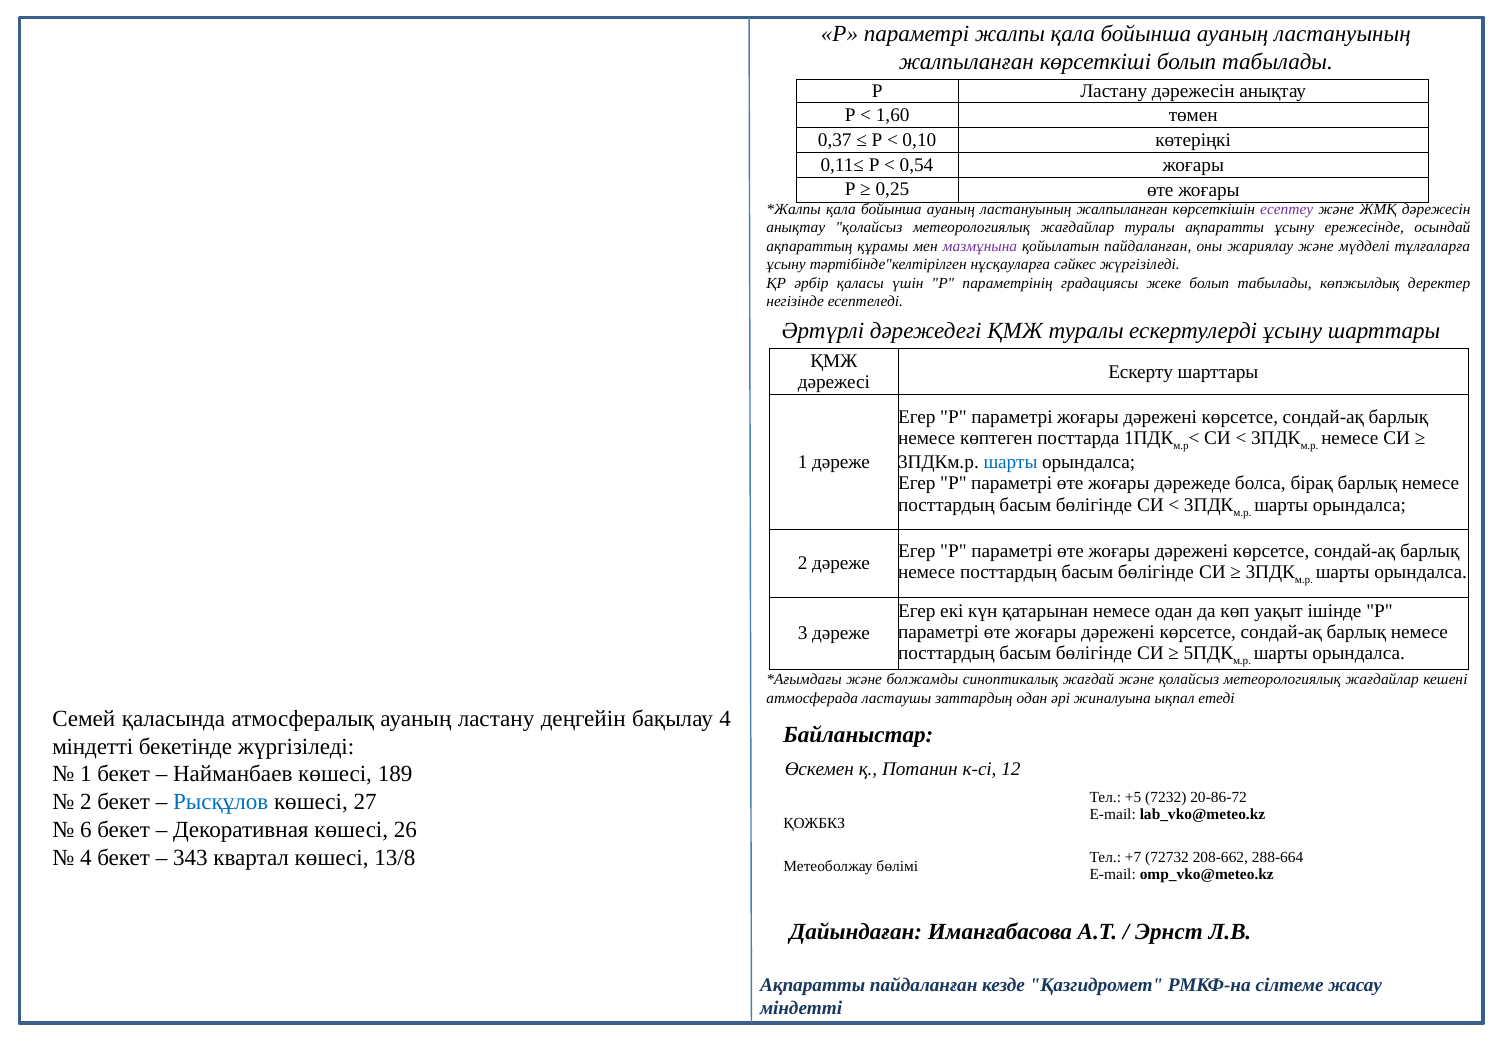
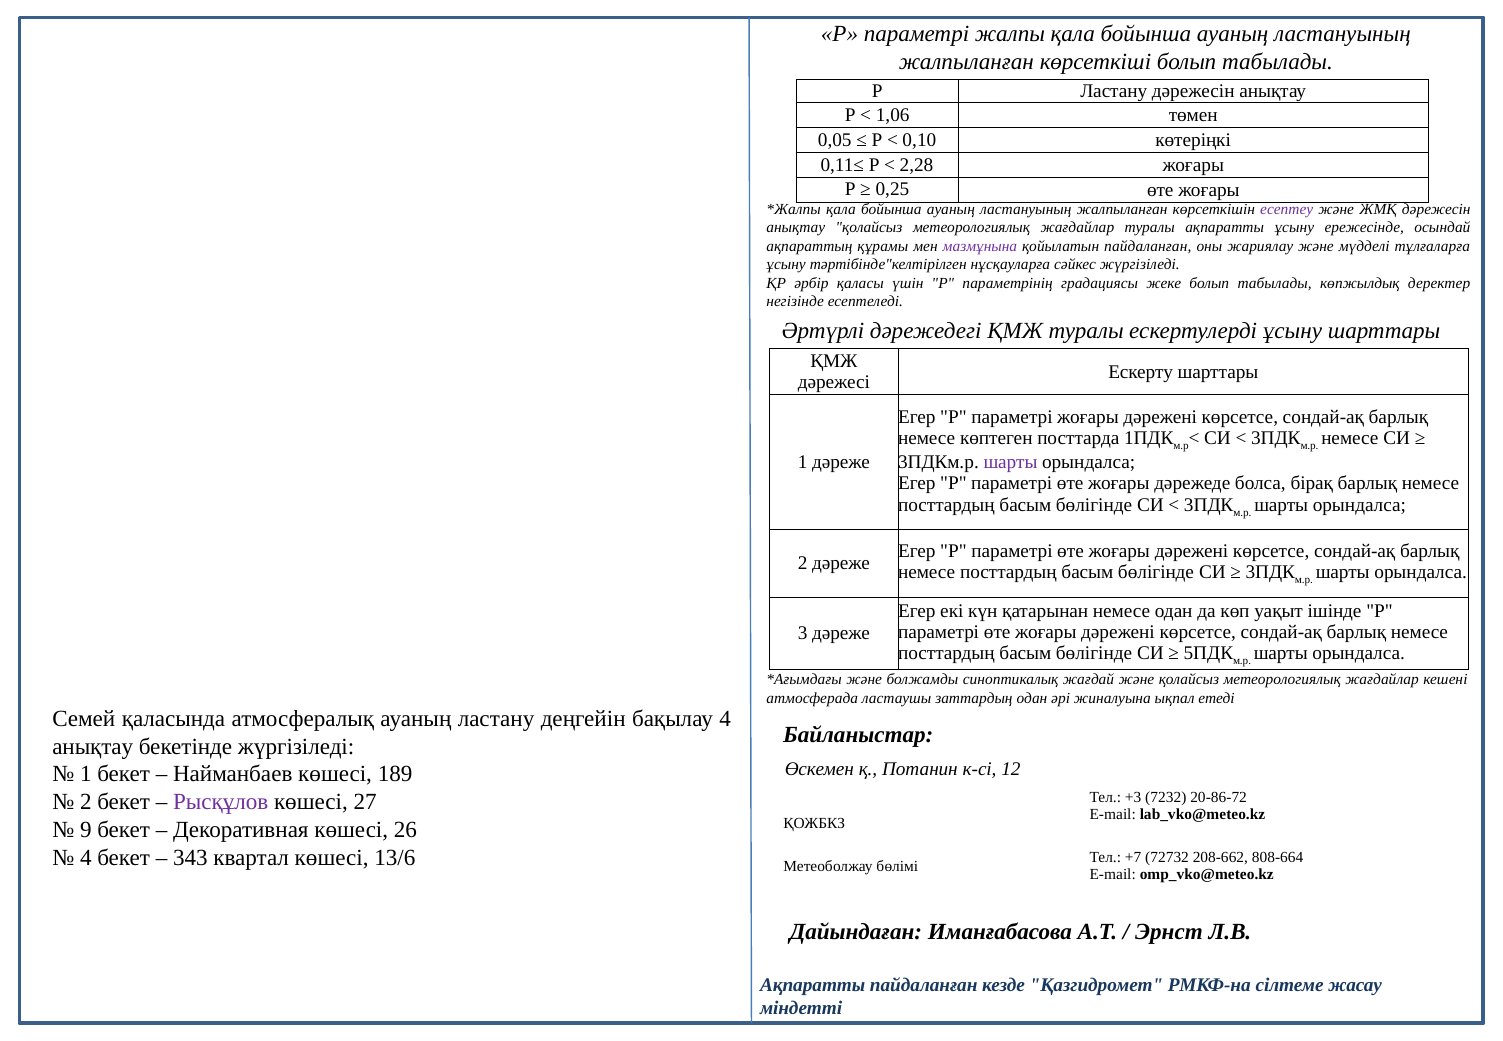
1,60: 1,60 -> 1,06
0,37: 0,37 -> 0,05
0,54: 0,54 -> 2,28
шарты at (1010, 462) colour: blue -> purple
міндетті at (93, 746): міндетті -> анықтау
+5: +5 -> +3
Рысқұлов colour: blue -> purple
6: 6 -> 9
13/8: 13/8 -> 13/6
288-664: 288-664 -> 808-664
